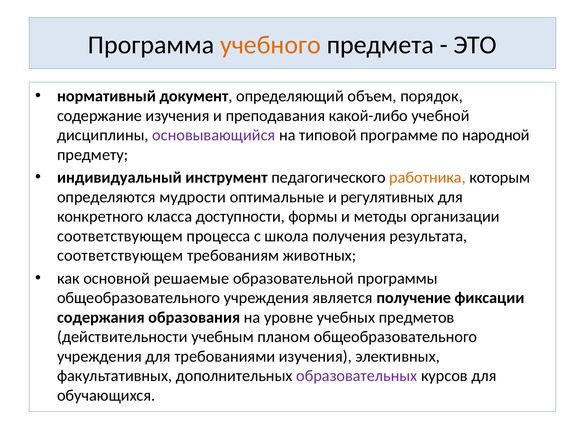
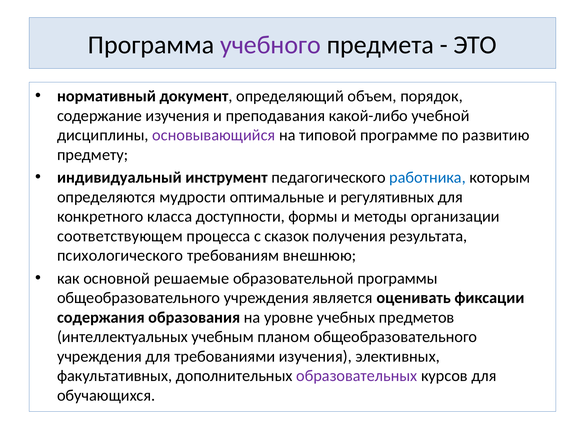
учебного colour: orange -> purple
народной: народной -> развитию
работника colour: orange -> blue
школа: школа -> сказок
соответствующем at (120, 255): соответствующем -> психологического
животных: животных -> внешнюю
получение: получение -> оценивать
действительности: действительности -> интеллектуальных
